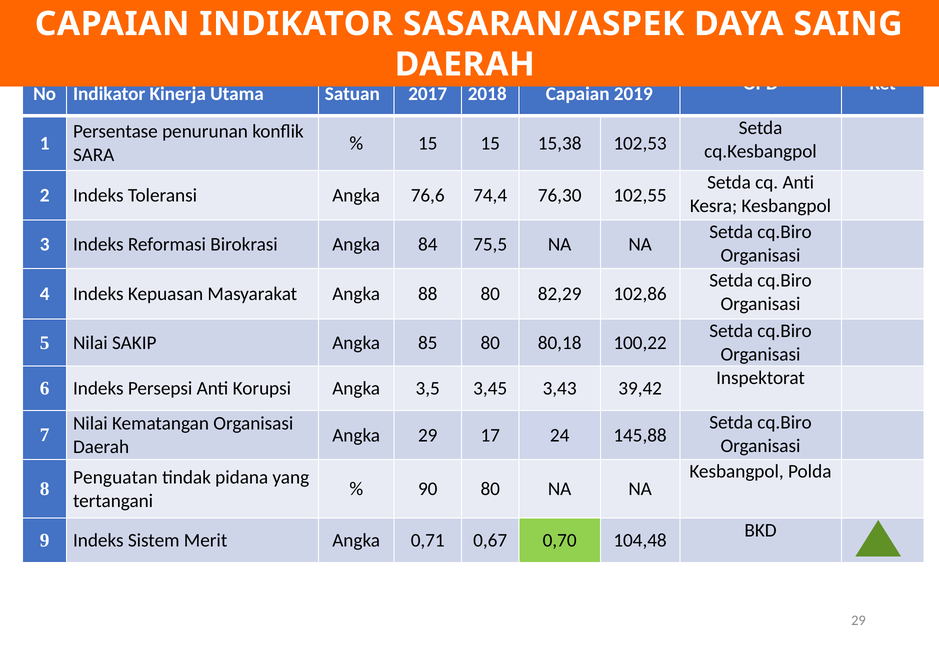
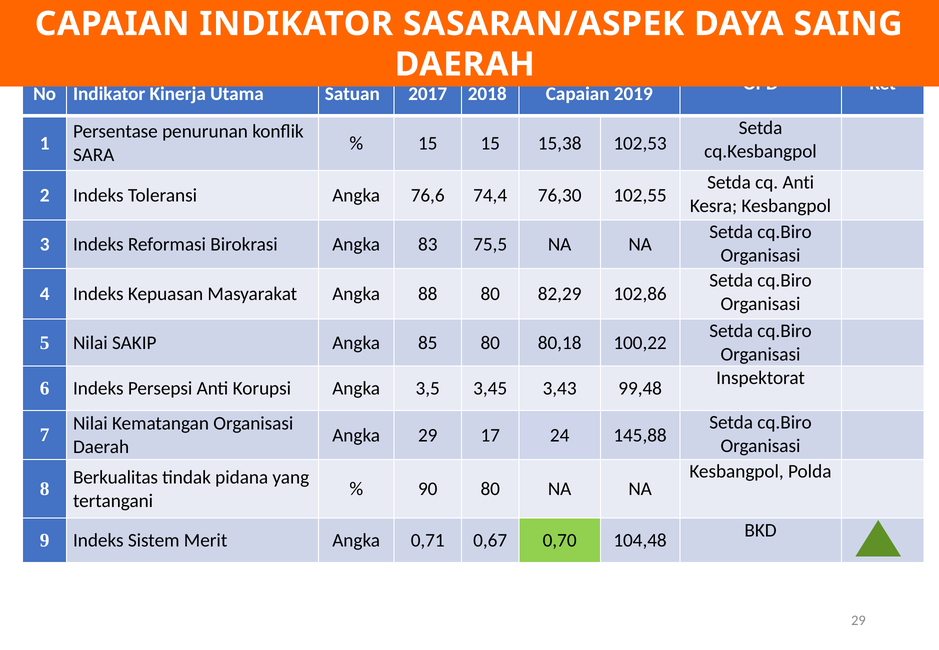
84: 84 -> 83
39,42: 39,42 -> 99,48
Penguatan: Penguatan -> Berkualitas
